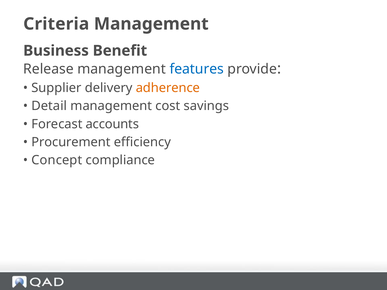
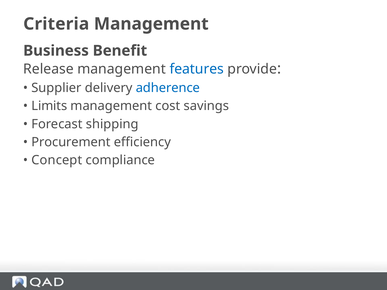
adherence colour: orange -> blue
Detail: Detail -> Limits
accounts: accounts -> shipping
